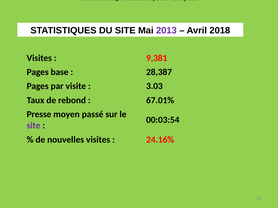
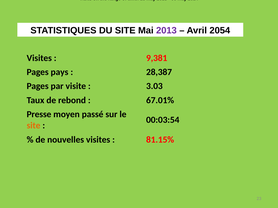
2018: 2018 -> 2054
base: base -> pays
site at (34, 126) colour: purple -> orange
24.16%: 24.16% -> 81.15%
